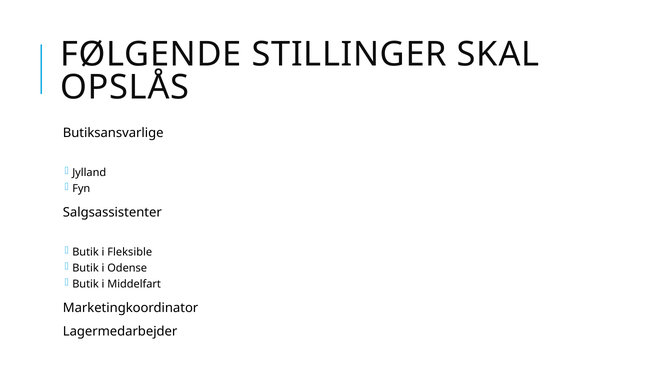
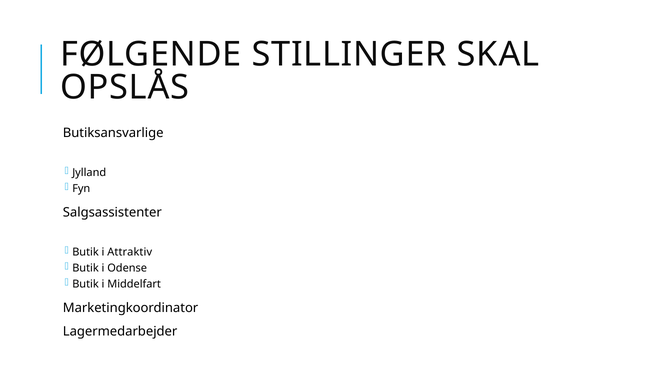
Fleksible: Fleksible -> Attraktiv
